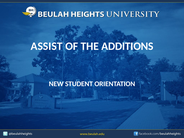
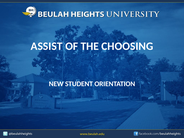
ADDITIONS: ADDITIONS -> CHOOSING
